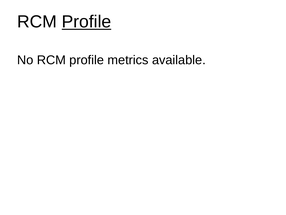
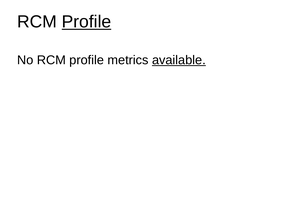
available underline: none -> present
